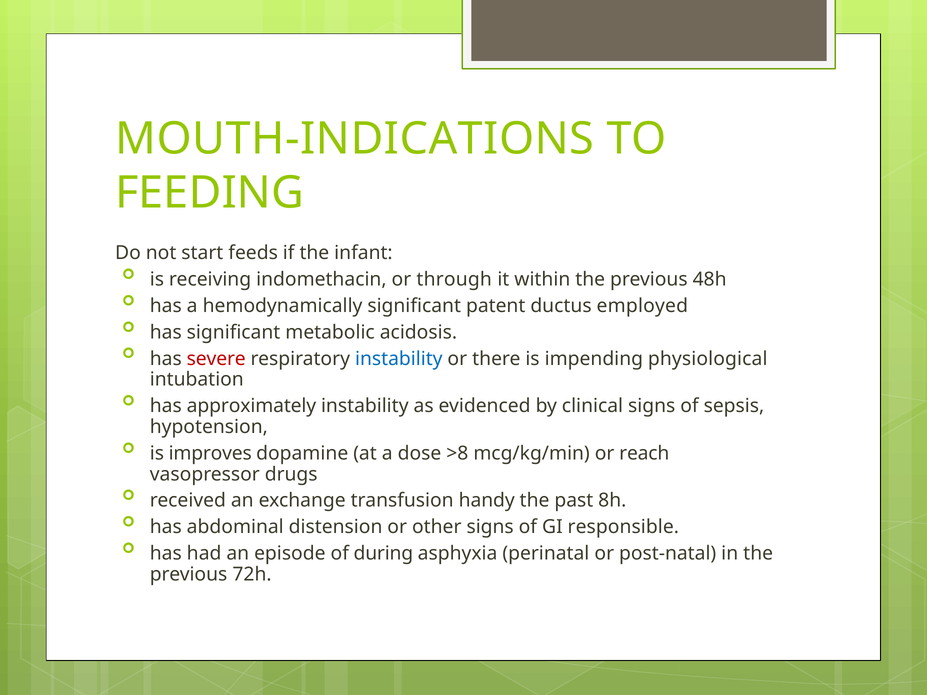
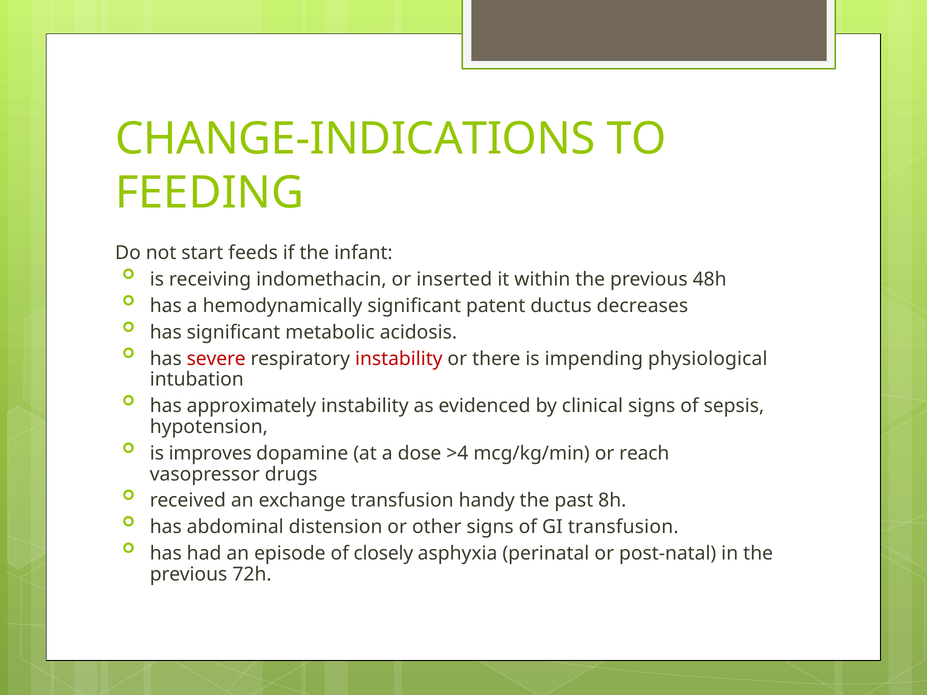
MOUTH-INDICATIONS: MOUTH-INDICATIONS -> CHANGE-INDICATIONS
through: through -> inserted
employed: employed -> decreases
instability at (399, 359) colour: blue -> red
>8: >8 -> >4
GI responsible: responsible -> transfusion
during: during -> closely
